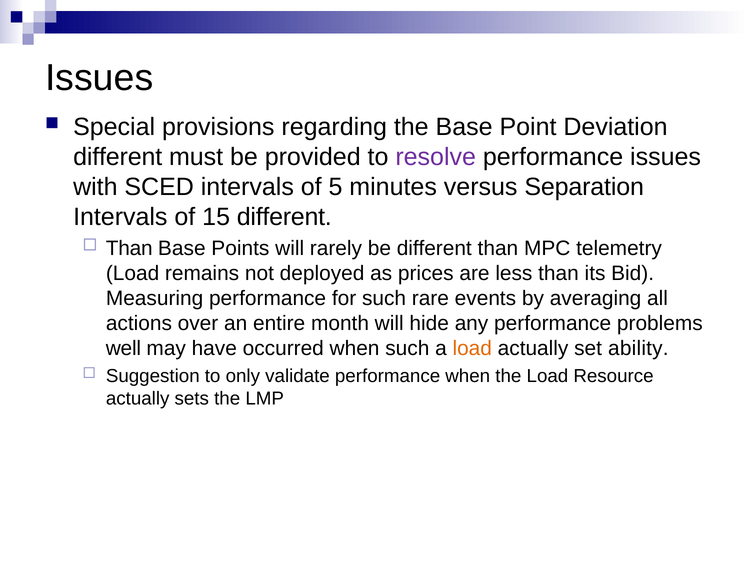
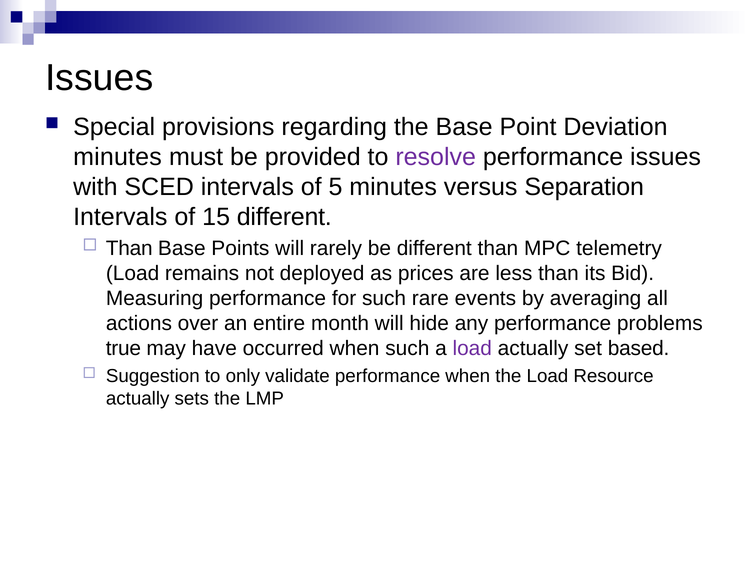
different at (118, 157): different -> minutes
well: well -> true
load at (472, 348) colour: orange -> purple
ability: ability -> based
